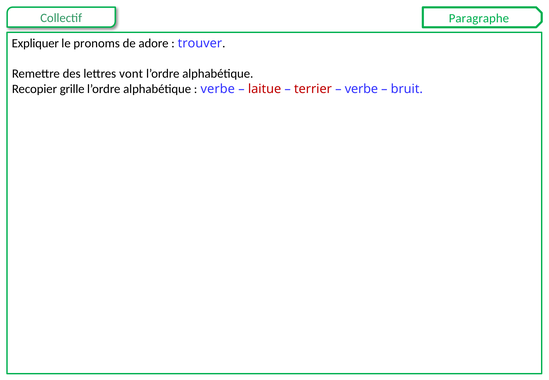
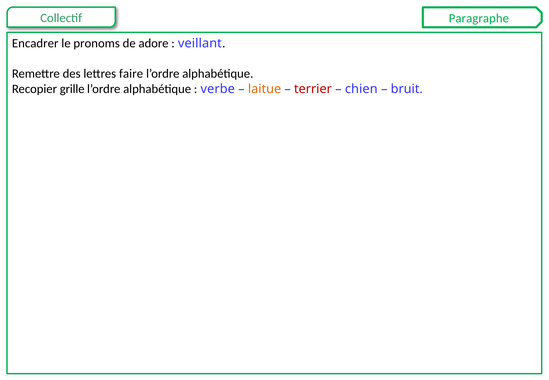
Expliquer: Expliquer -> Encadrer
trouver: trouver -> veillant
vont: vont -> faire
laitue colour: red -> orange
verbe at (361, 89): verbe -> chien
